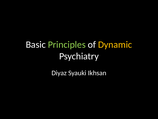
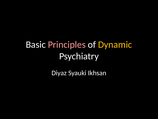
Principles colour: light green -> pink
